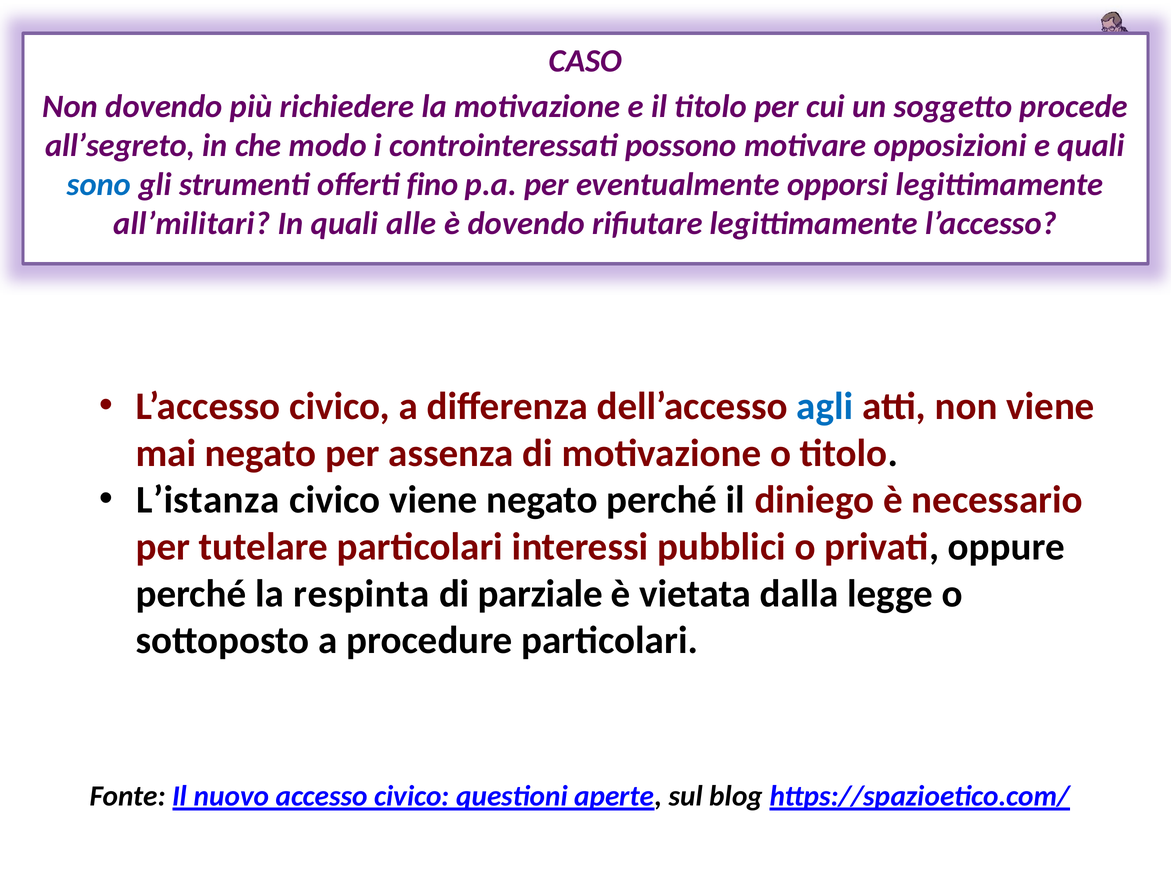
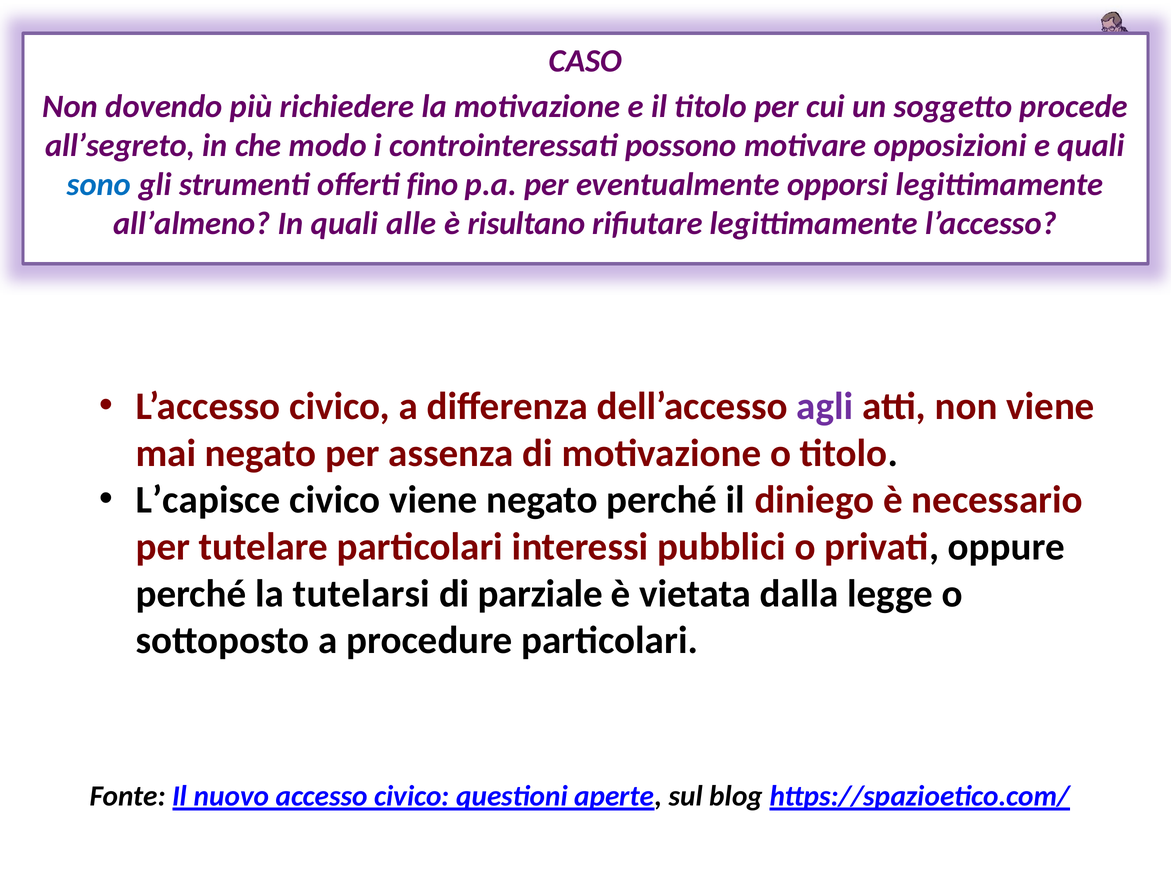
all’militari: all’militari -> all’almeno
è dovendo: dovendo -> risultano
agli colour: blue -> purple
L’istanza: L’istanza -> L’capisce
respinta: respinta -> tutelarsi
